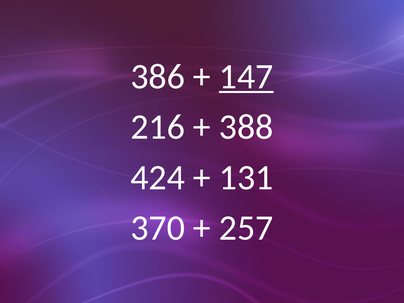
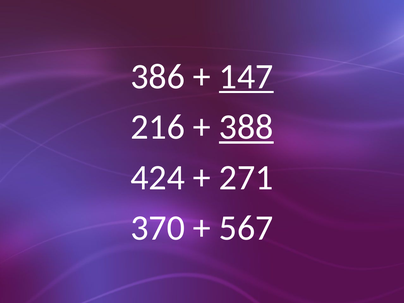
388 underline: none -> present
131: 131 -> 271
257: 257 -> 567
